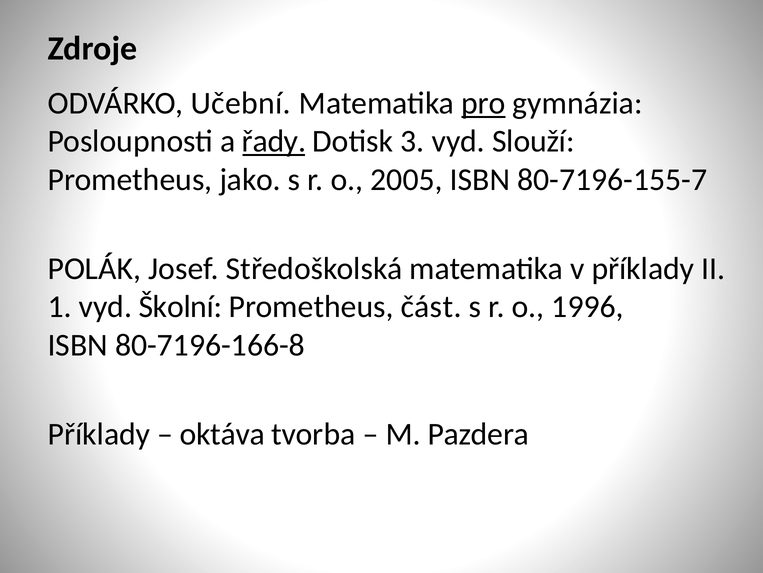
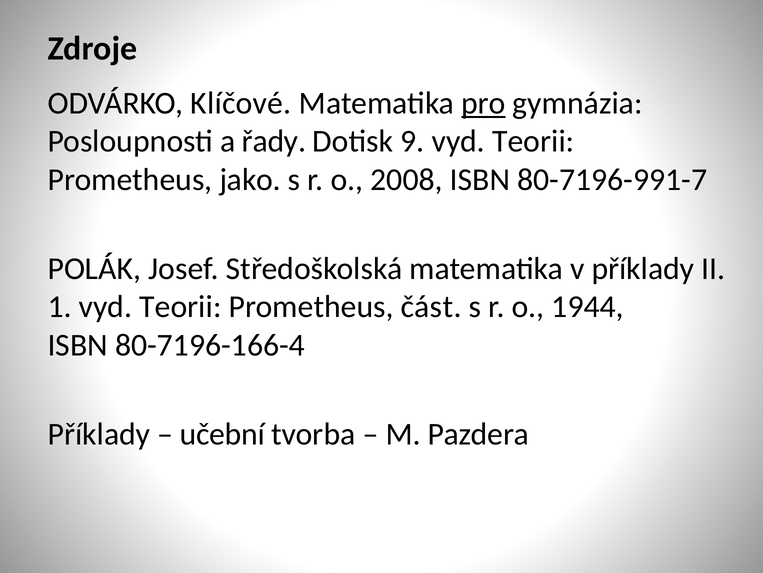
Učební: Učební -> Klíčové
řady underline: present -> none
3: 3 -> 9
Slouží at (533, 141): Slouží -> Teorii
2005: 2005 -> 2008
80-7196-155-7: 80-7196-155-7 -> 80-7196-991-7
1 vyd Školní: Školní -> Teorii
1996: 1996 -> 1944
80-7196-166-8: 80-7196-166-8 -> 80-7196-166-4
oktáva: oktáva -> učební
